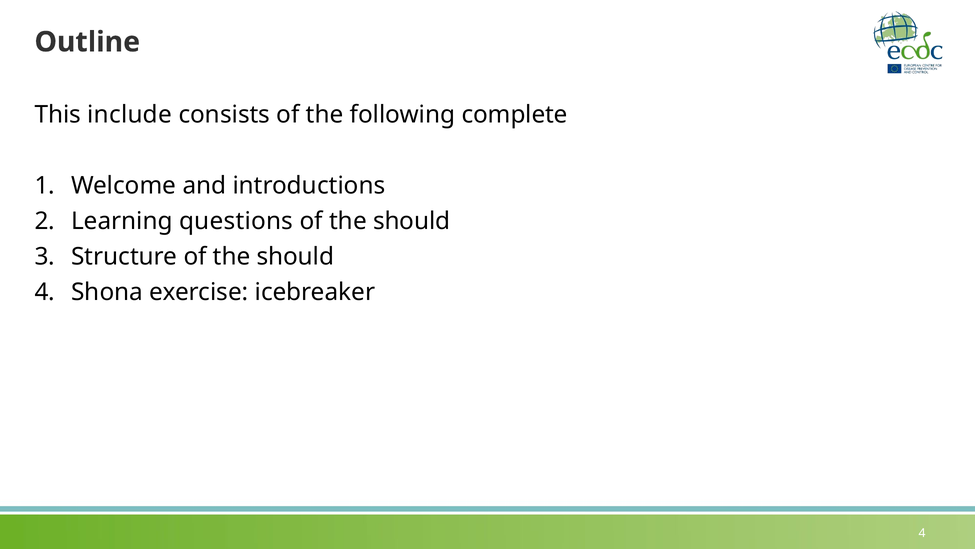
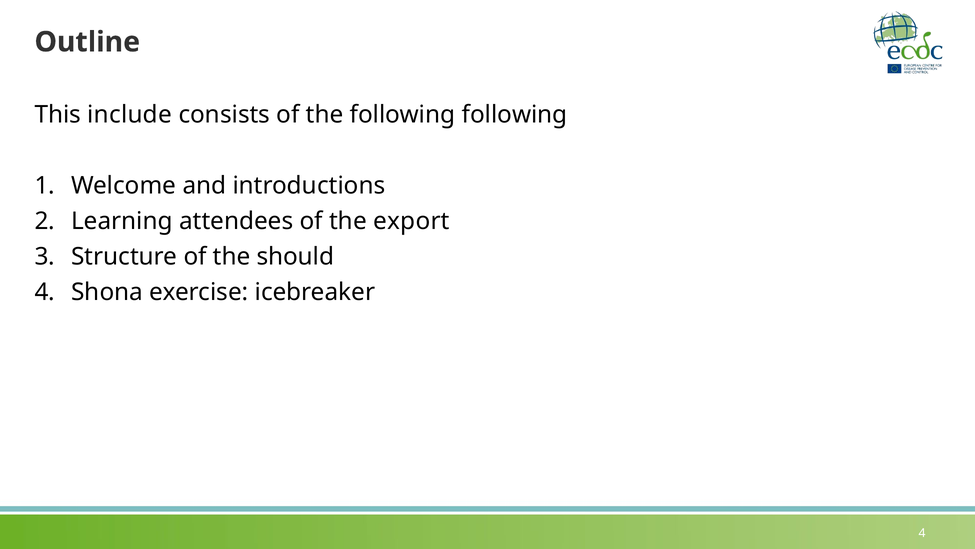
following complete: complete -> following
questions: questions -> attendees
should at (412, 221): should -> export
